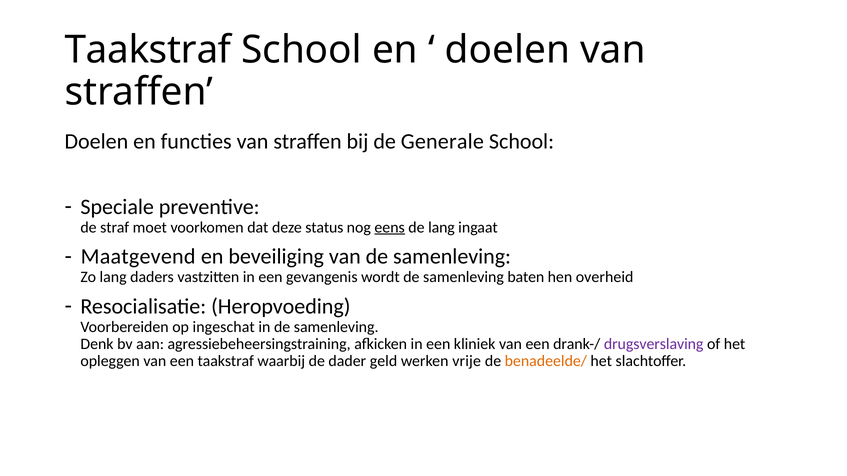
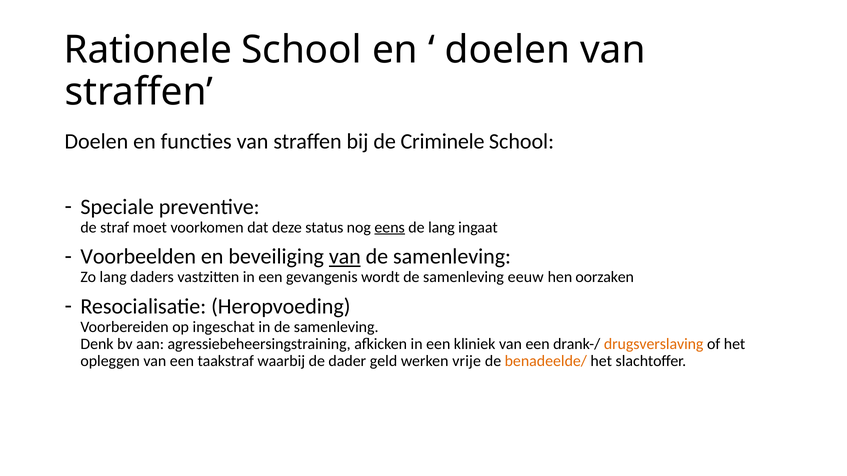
Taakstraf at (148, 50): Taakstraf -> Rationele
Generale: Generale -> Criminele
Maatgevend: Maatgevend -> Voorbeelden
van at (345, 257) underline: none -> present
baten: baten -> eeuw
overheid: overheid -> oorzaken
drugsverslaving colour: purple -> orange
